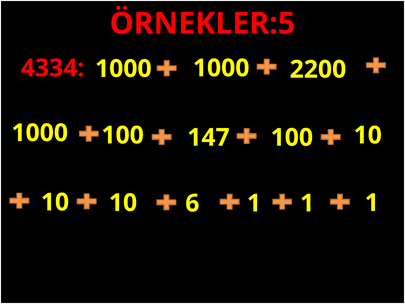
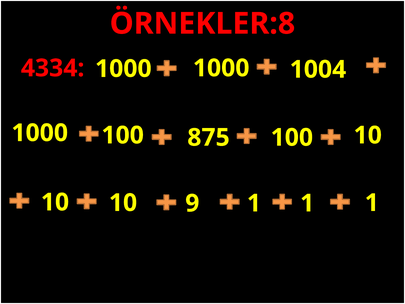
ÖRNEKLER:5: ÖRNEKLER:5 -> ÖRNEKLER:8
2200: 2200 -> 1004
147: 147 -> 875
6: 6 -> 9
